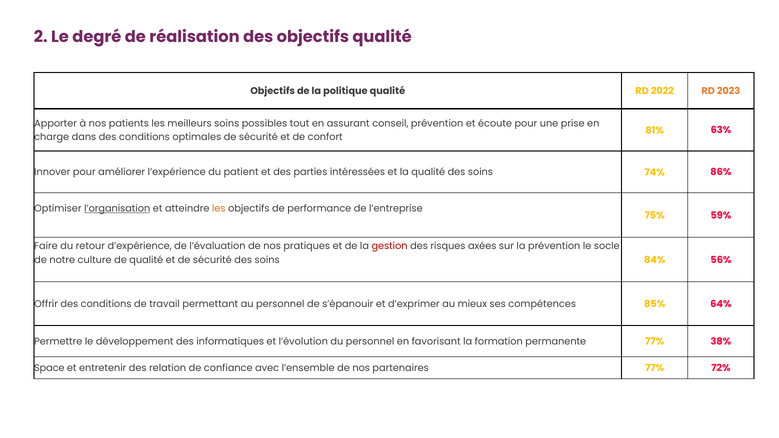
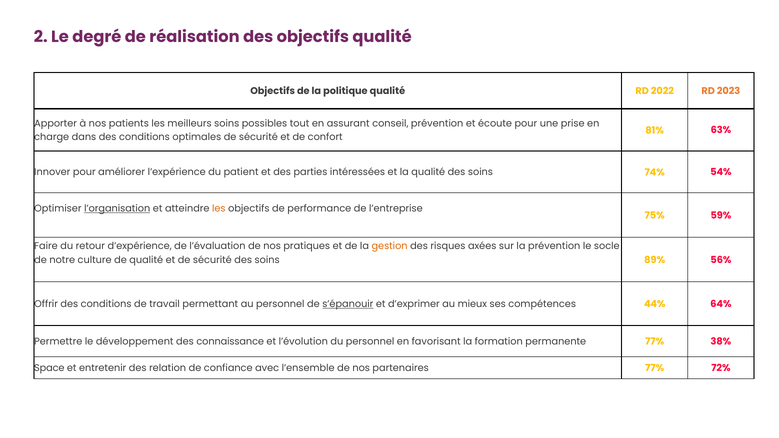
86%: 86% -> 54%
gestion colour: red -> orange
84%: 84% -> 89%
s’épanouir underline: none -> present
85%: 85% -> 44%
informatiques: informatiques -> connaissance
